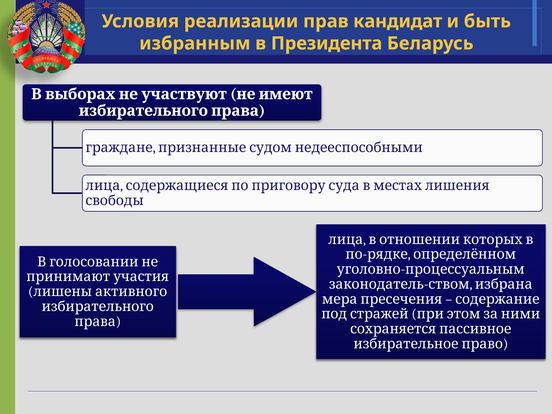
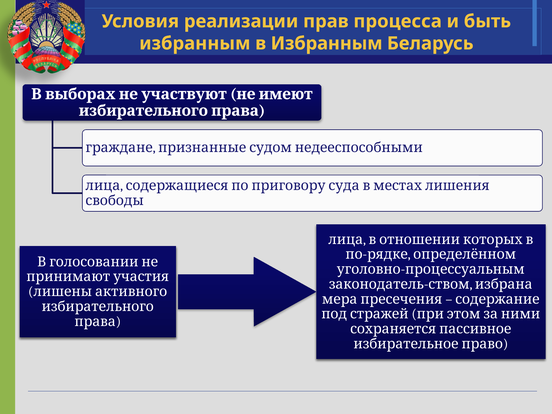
кандидат: кандидат -> процесса
в Президента: Президента -> Избранным
